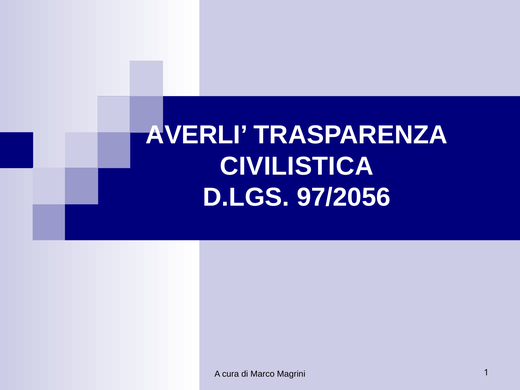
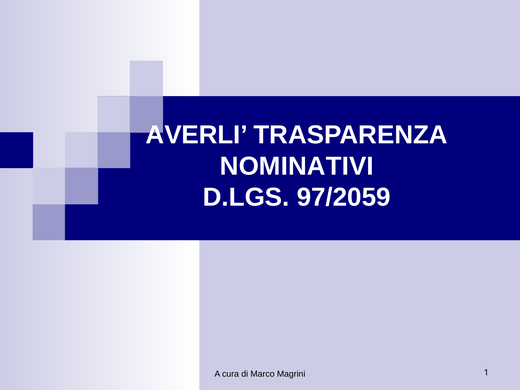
CIVILISTICA: CIVILISTICA -> NOMINATIVI
97/2056: 97/2056 -> 97/2059
